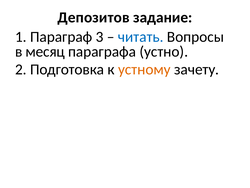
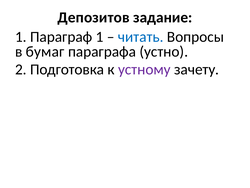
Параграф 3: 3 -> 1
месяц: месяц -> бумаг
устному colour: orange -> purple
